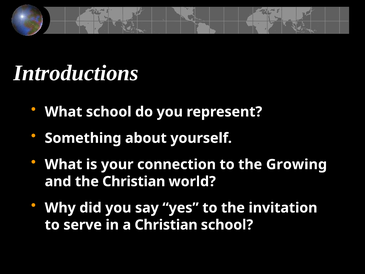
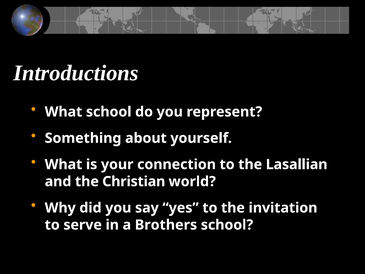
Growing: Growing -> Lasallian
a Christian: Christian -> Brothers
